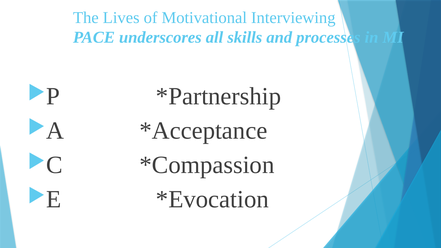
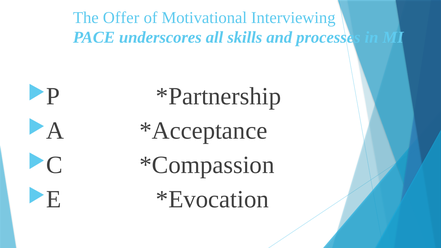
Lives: Lives -> Offer
